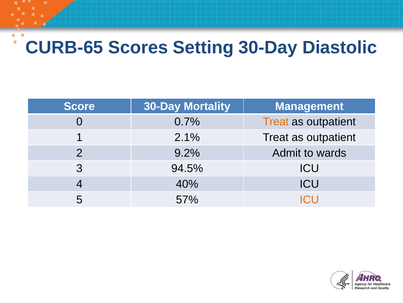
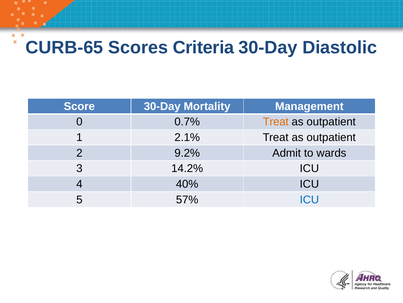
Setting: Setting -> Criteria
94.5%: 94.5% -> 14.2%
ICU at (309, 199) colour: orange -> blue
